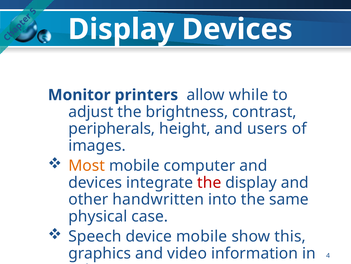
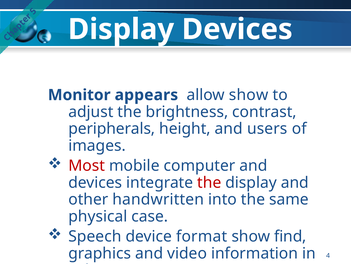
Monitor printers: printers -> appears
allow while: while -> show
Most colour: orange -> red
device mobile: mobile -> format
this: this -> find
